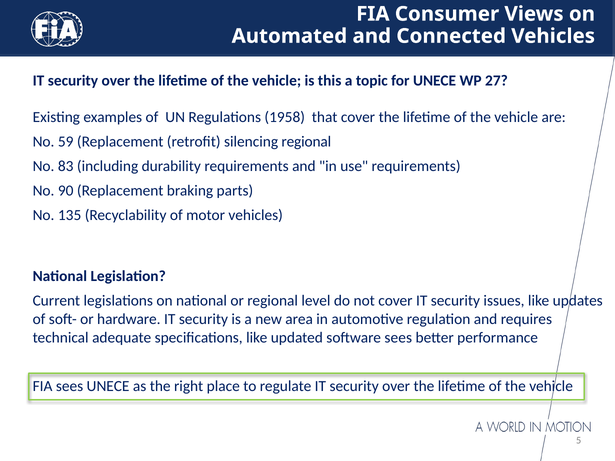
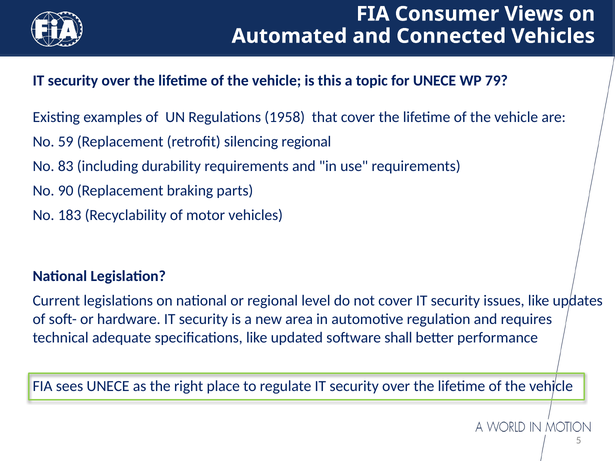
27: 27 -> 79
135: 135 -> 183
software sees: sees -> shall
